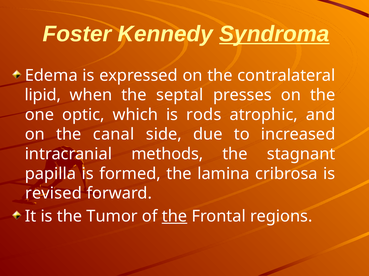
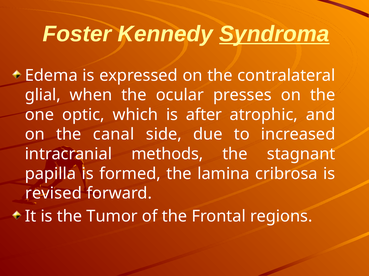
lipid: lipid -> glial
septal: septal -> ocular
rods: rods -> after
the at (175, 217) underline: present -> none
